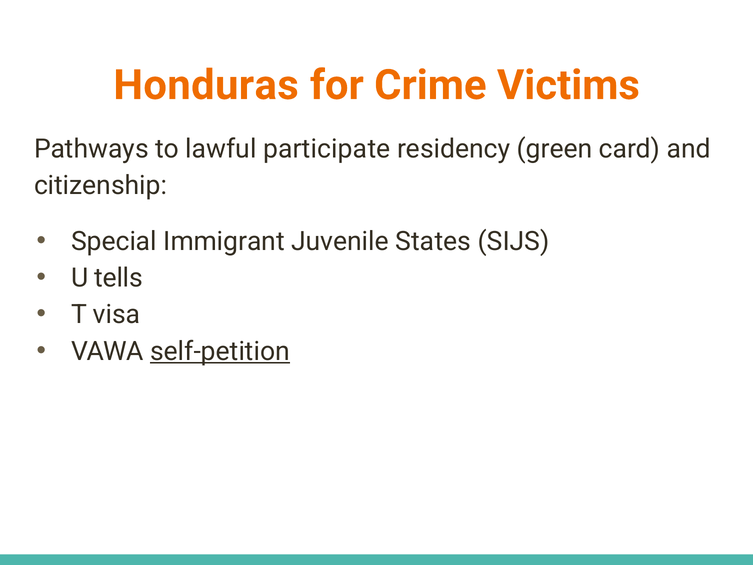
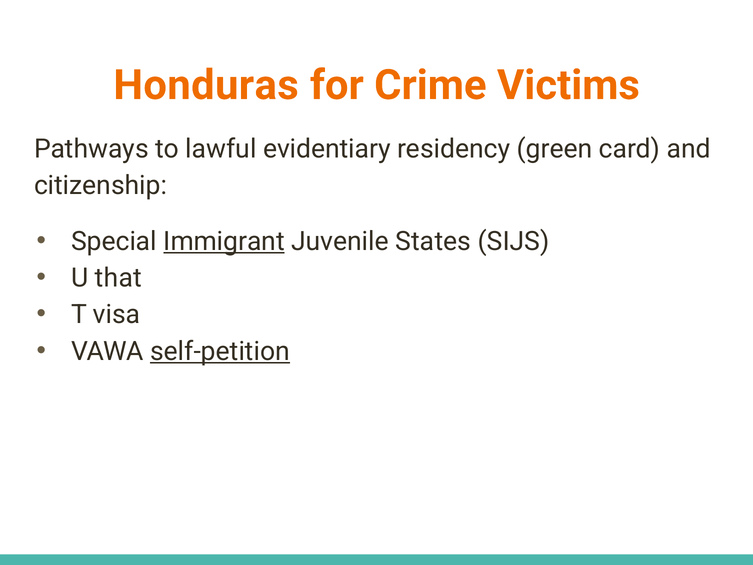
participate: participate -> evidentiary
Immigrant underline: none -> present
tells: tells -> that
